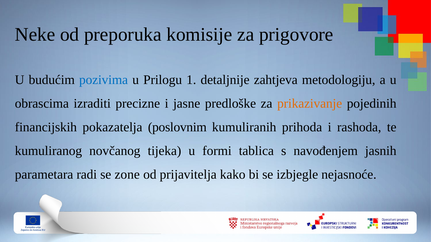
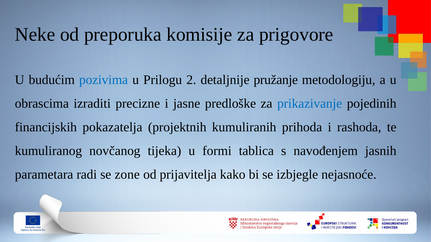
1: 1 -> 2
zahtjeva: zahtjeva -> pružanje
prikazivanje colour: orange -> blue
poslovnim: poslovnim -> projektnih
